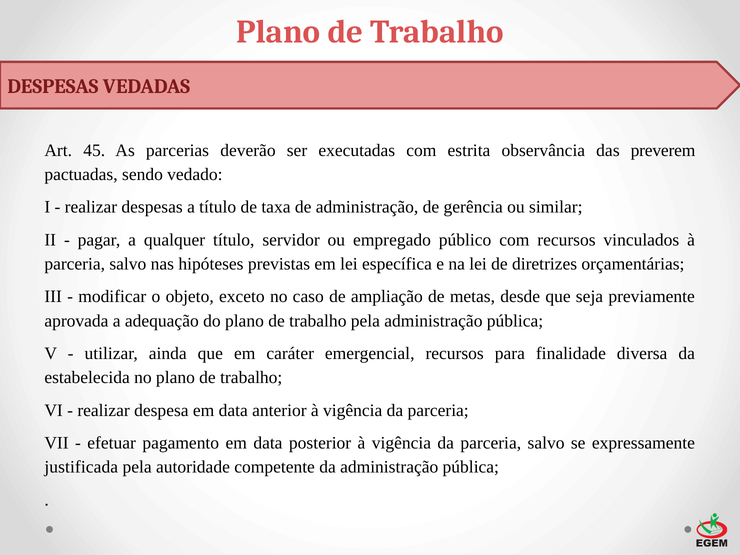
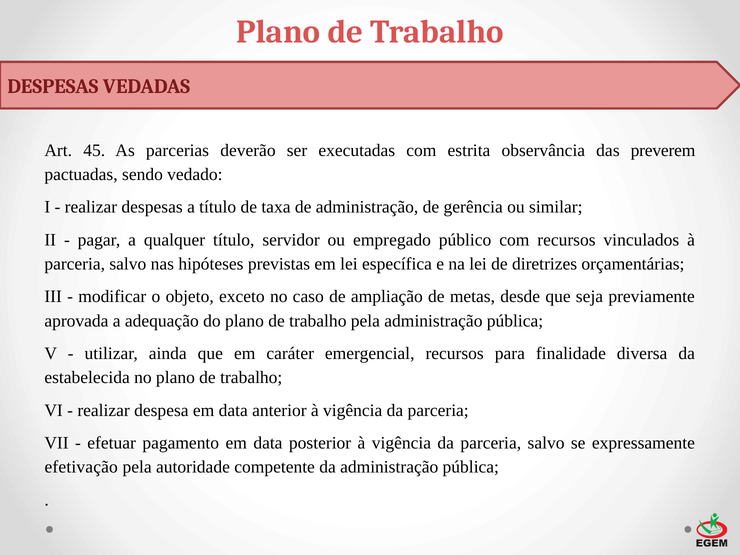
justificada: justificada -> efetivação
